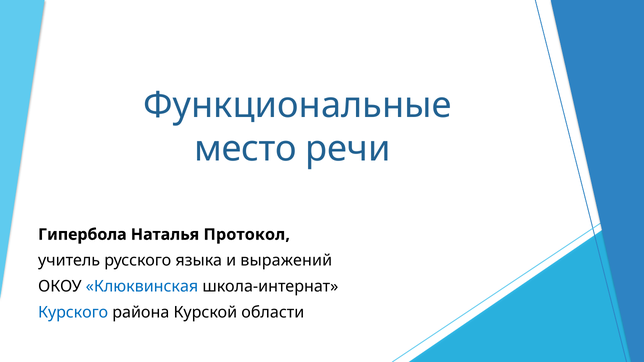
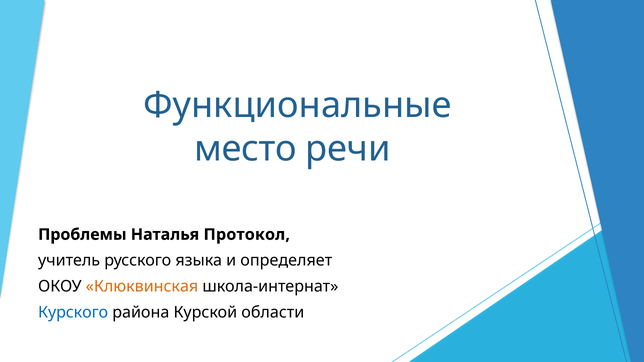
Гипербола: Гипербола -> Проблемы
выражений: выражений -> определяет
Клюквинская colour: blue -> orange
